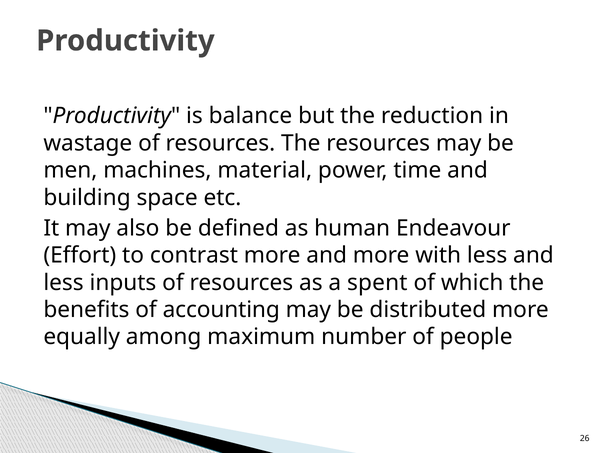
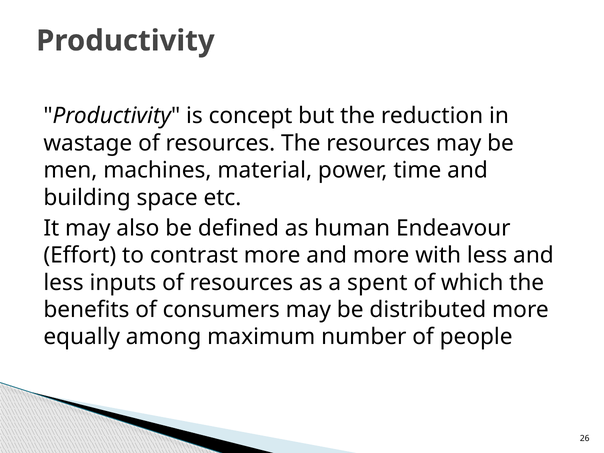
balance: balance -> concept
accounting: accounting -> consumers
